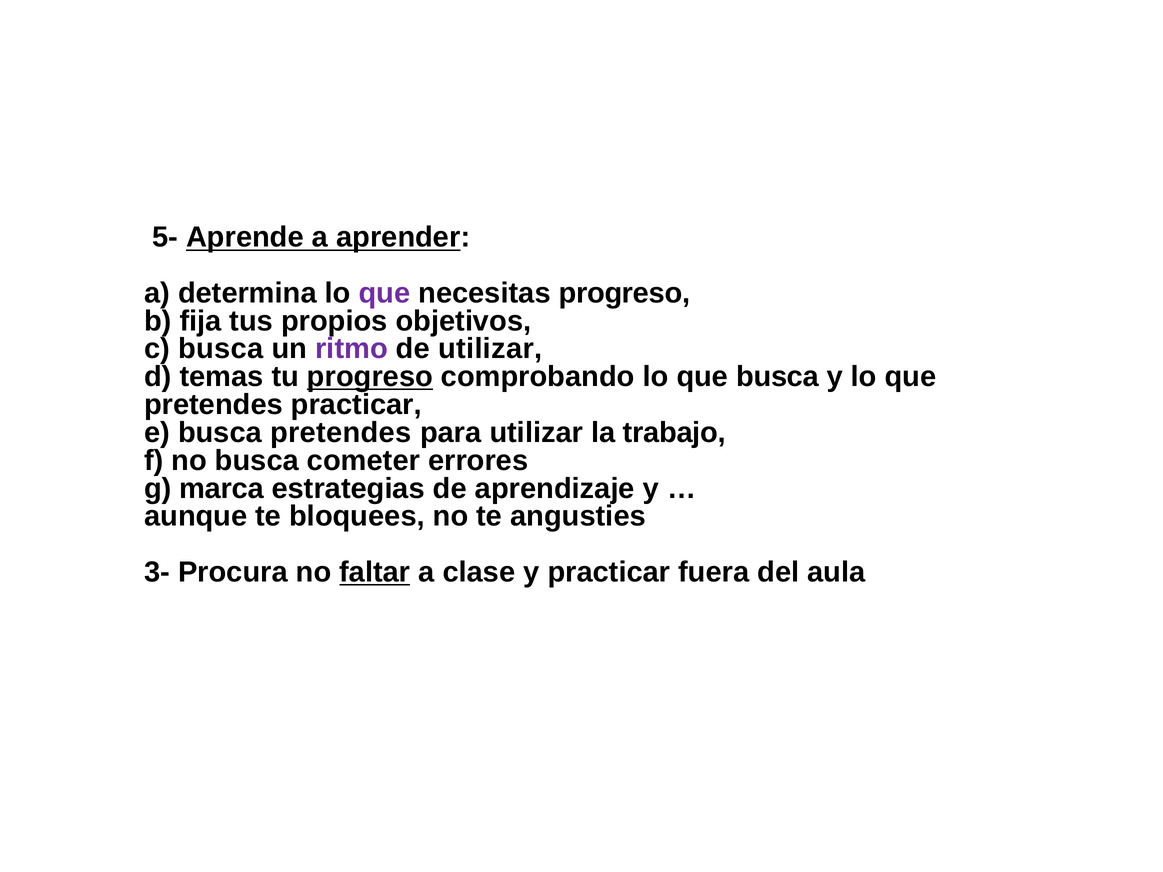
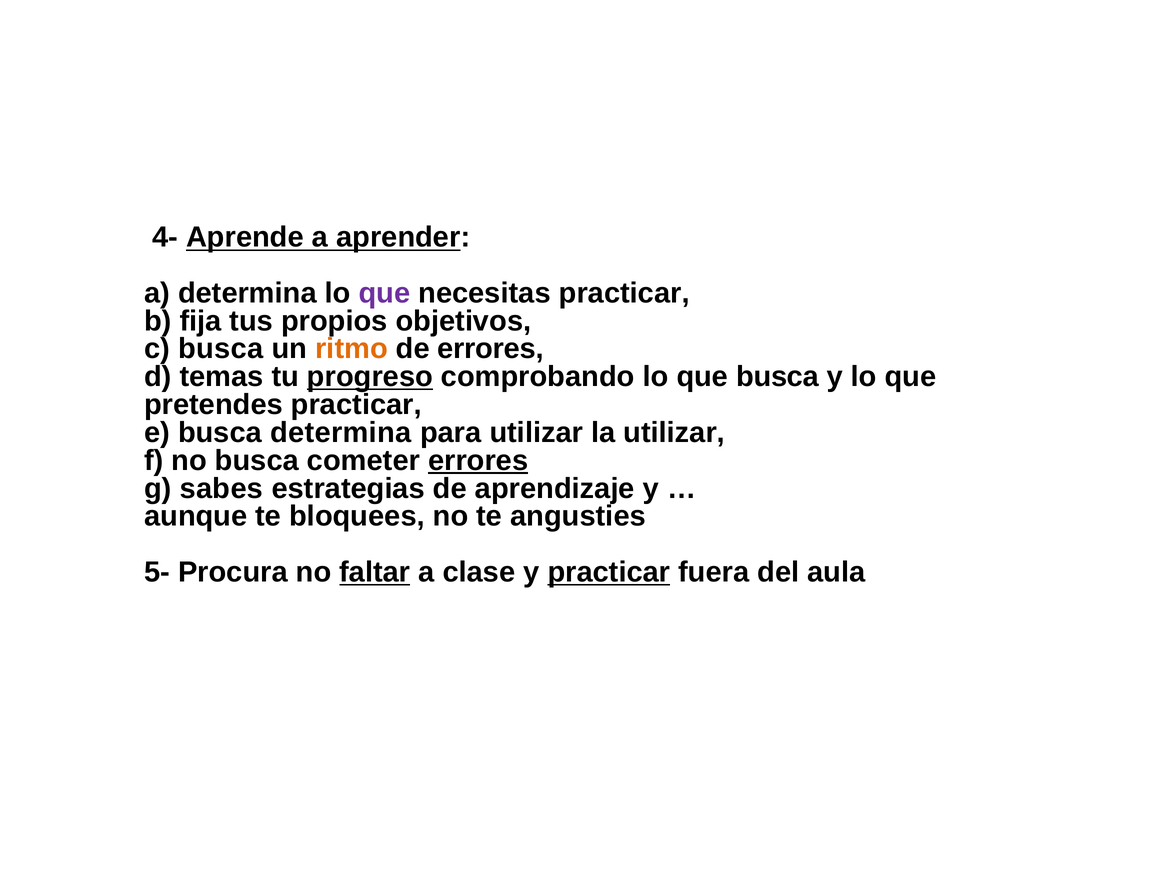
5-: 5- -> 4-
necesitas progreso: progreso -> practicar
ritmo colour: purple -> orange
de utilizar: utilizar -> errores
busca pretendes: pretendes -> determina
la trabajo: trabajo -> utilizar
errores at (478, 461) underline: none -> present
marca: marca -> sabes
3-: 3- -> 5-
practicar at (609, 572) underline: none -> present
